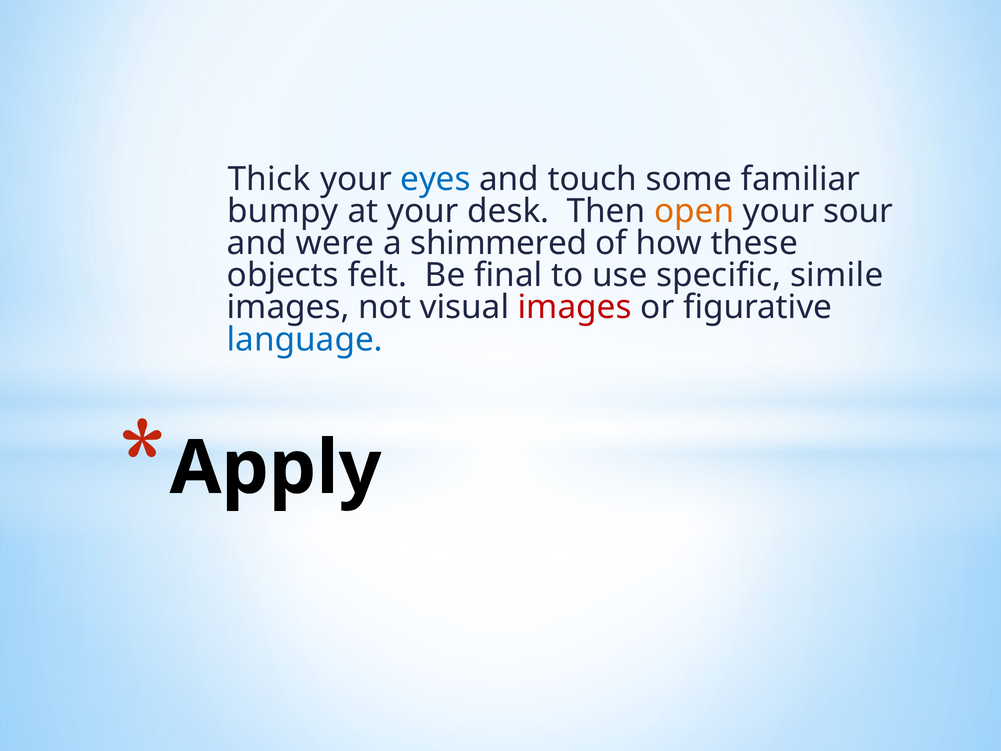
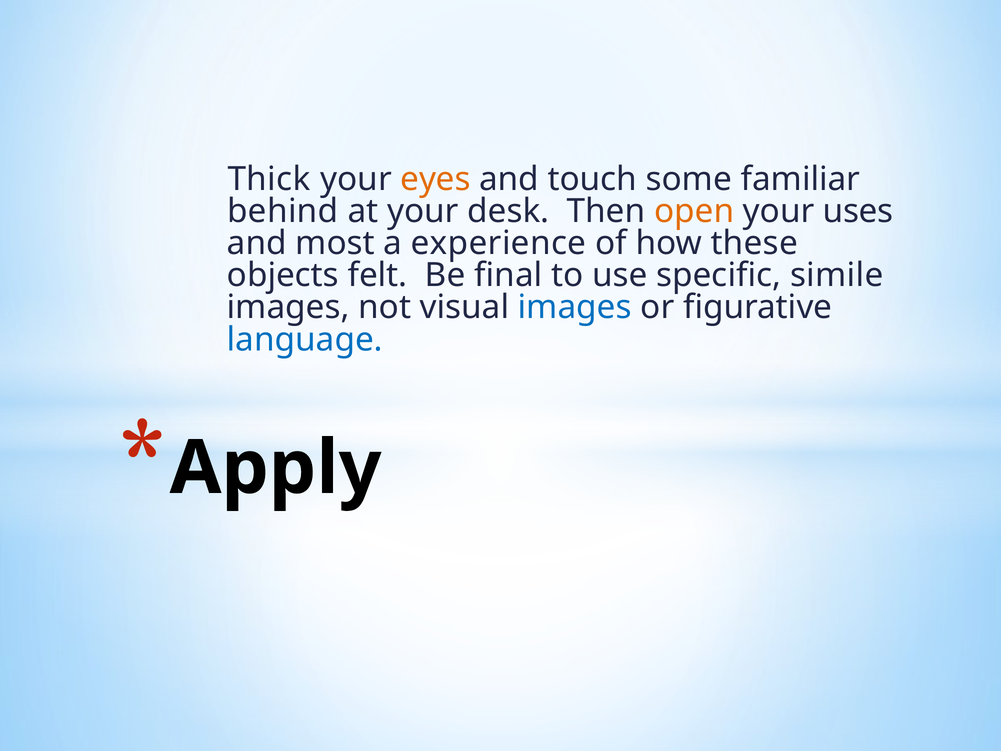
eyes colour: blue -> orange
bumpy: bumpy -> behind
sour: sour -> uses
were: were -> most
shimmered: shimmered -> experience
images at (575, 307) colour: red -> blue
